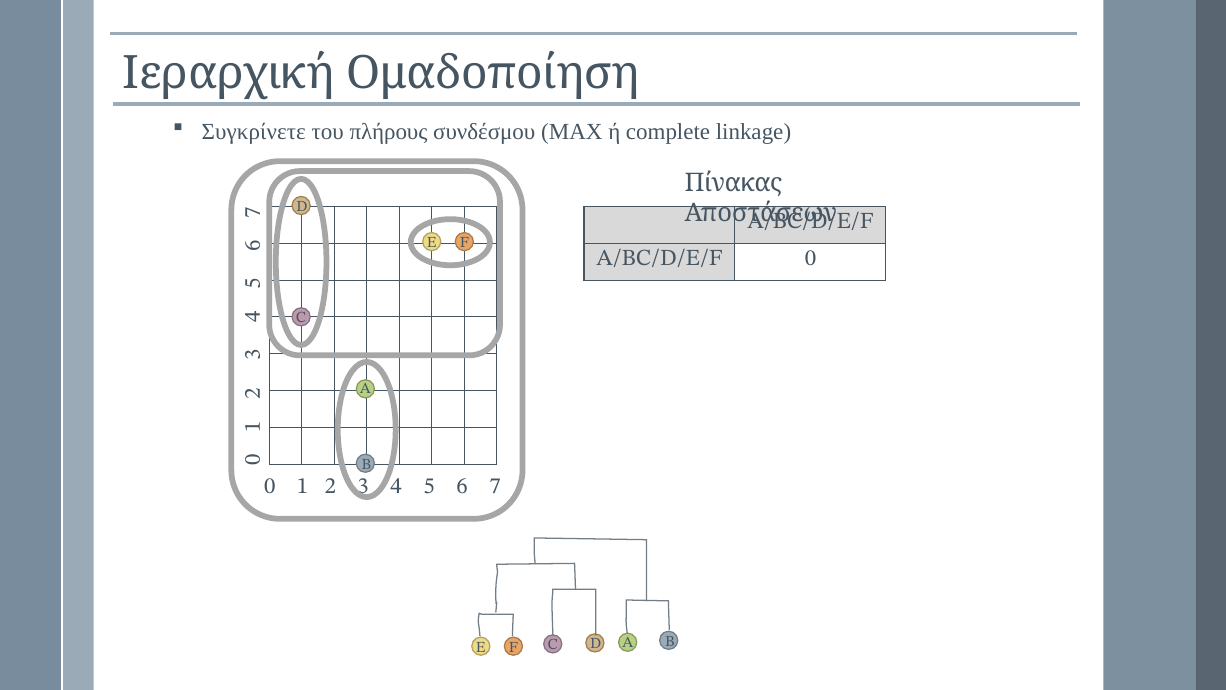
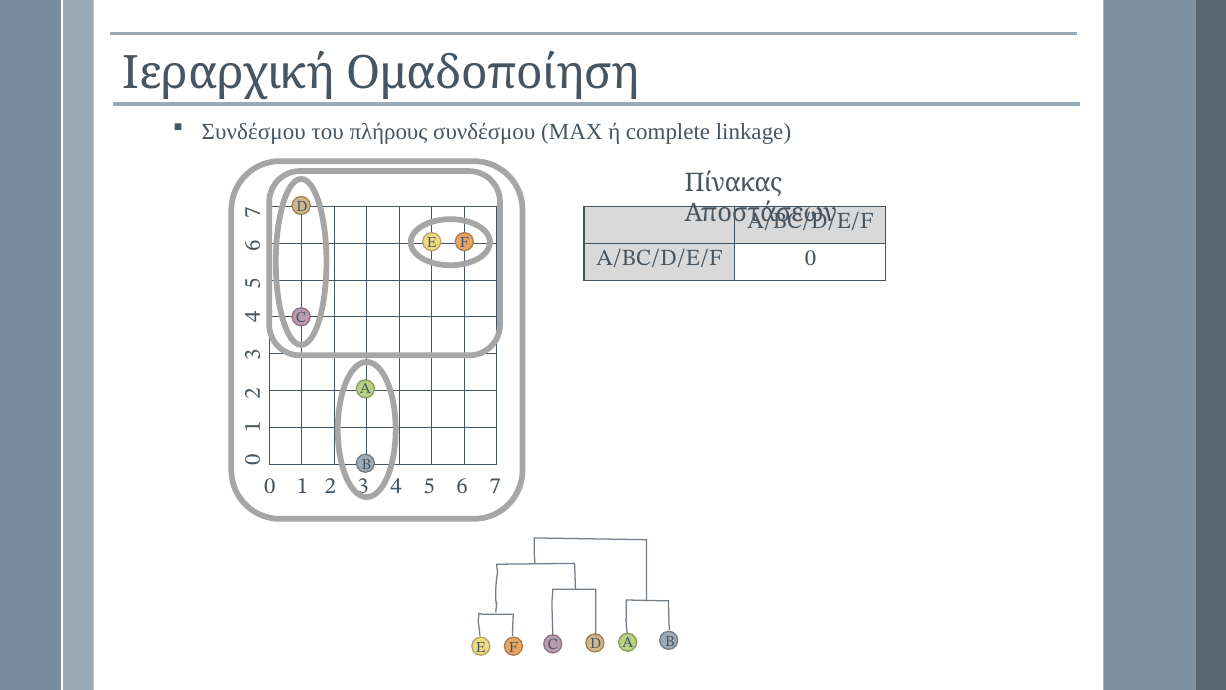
Συγκρίνετε at (254, 132): Συγκρίνετε -> Συνδέσμου
